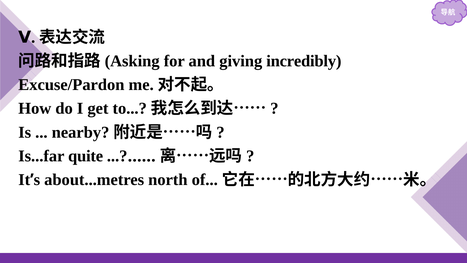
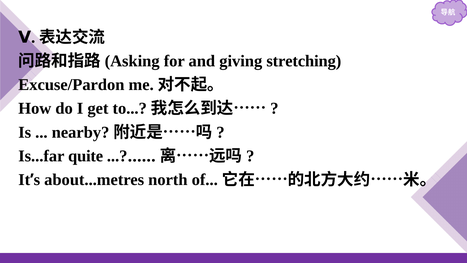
incredibly: incredibly -> stretching
